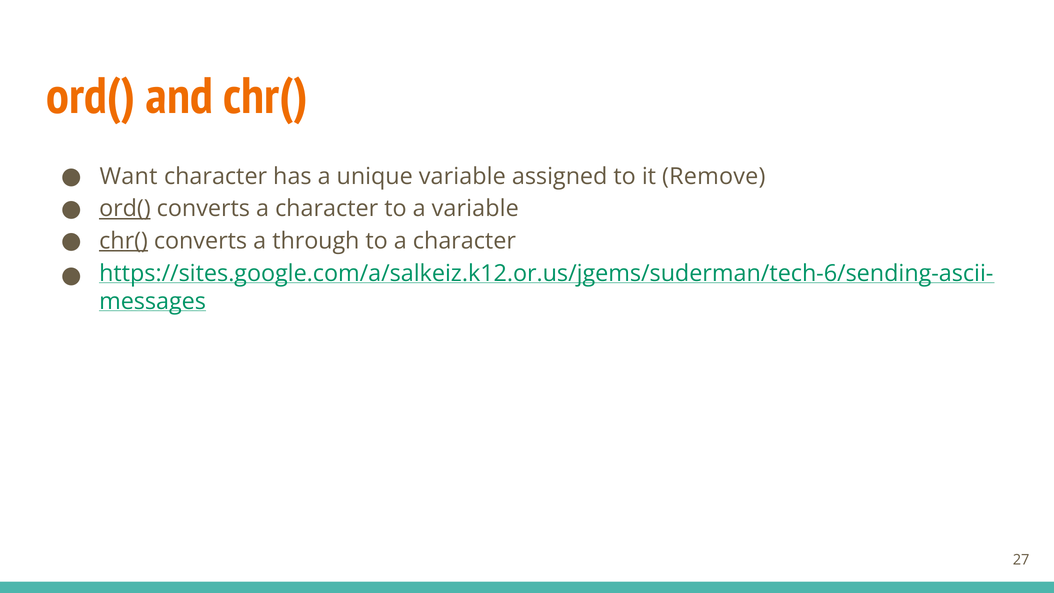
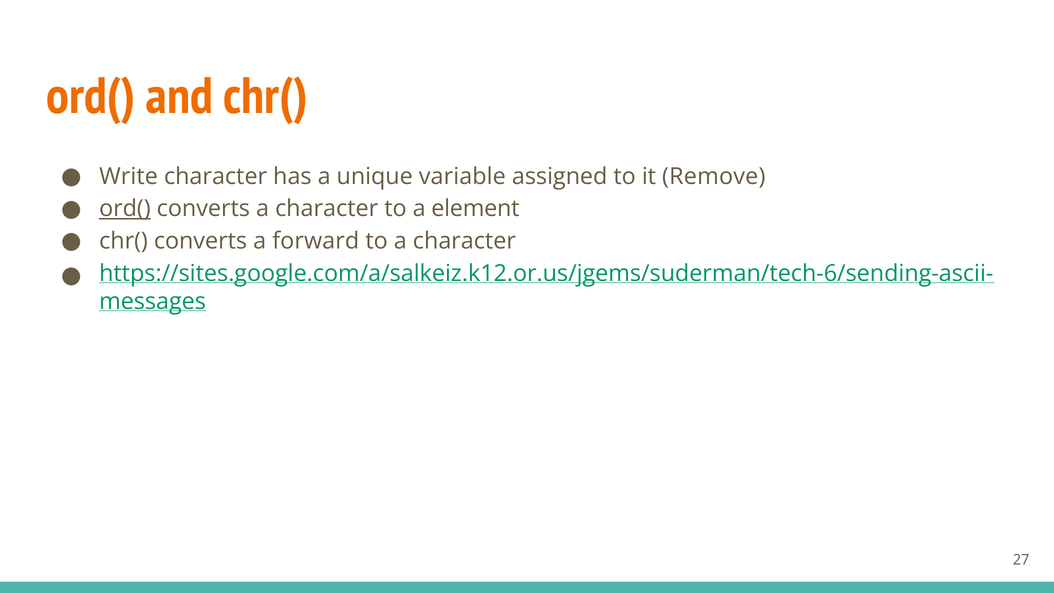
Want: Want -> Write
a variable: variable -> element
chr( at (124, 241) underline: present -> none
through: through -> forward
